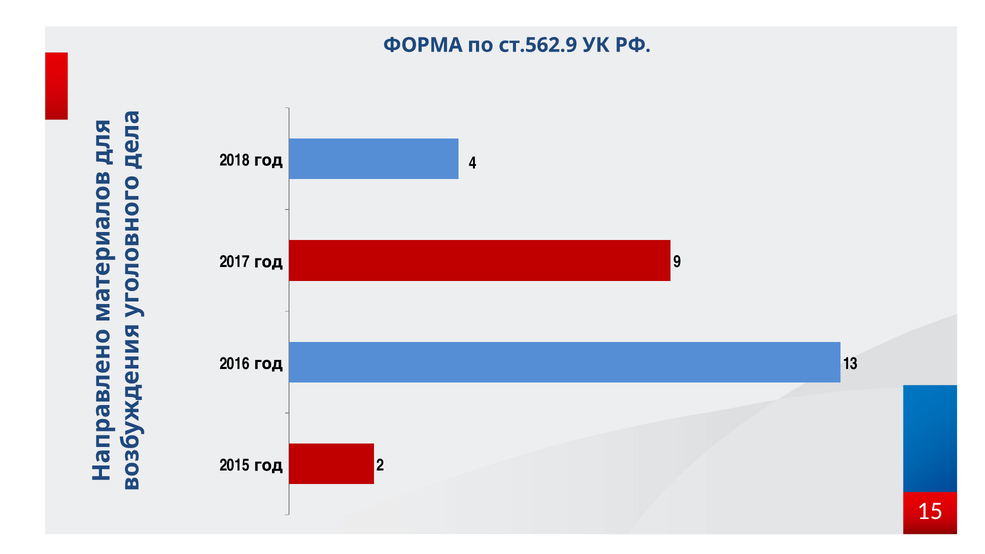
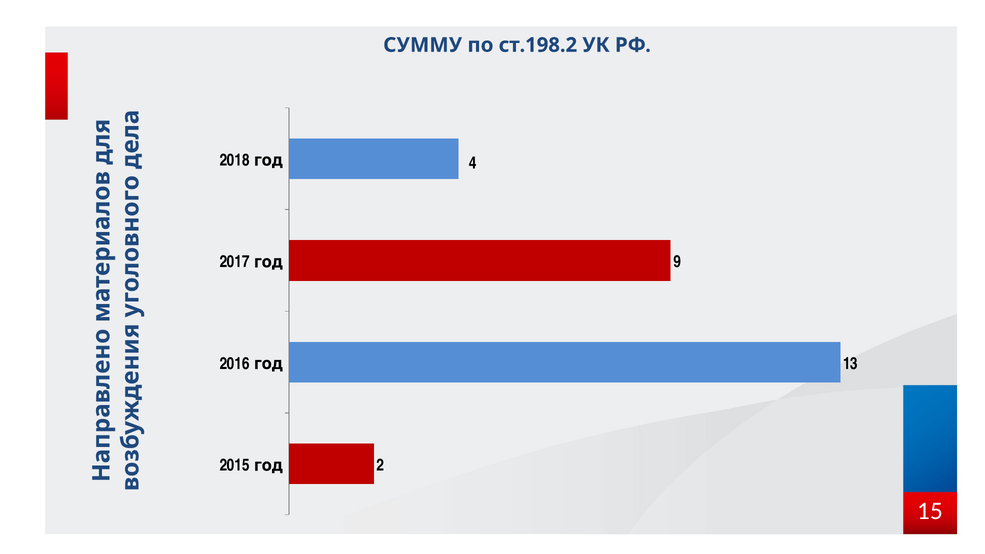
ФОРМА: ФОРМА -> СУММУ
ст.562.9: ст.562.9 -> ст.198.2
